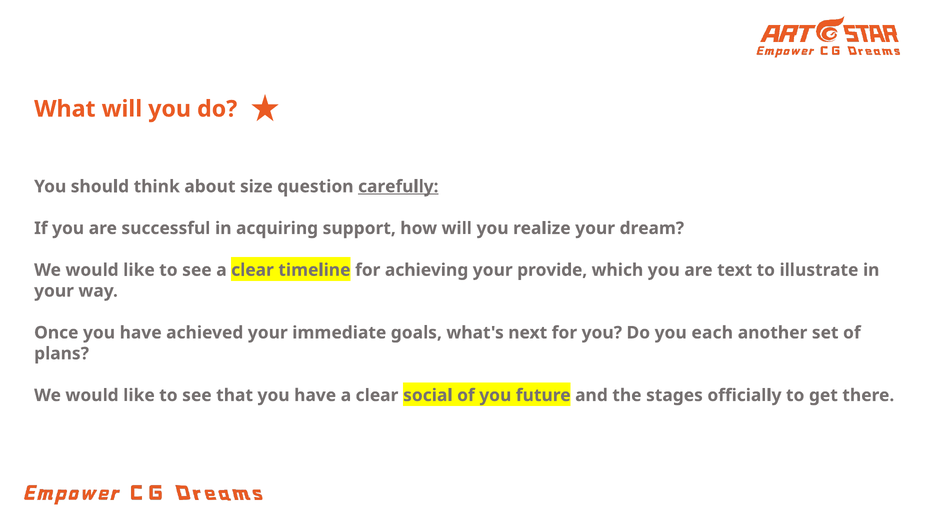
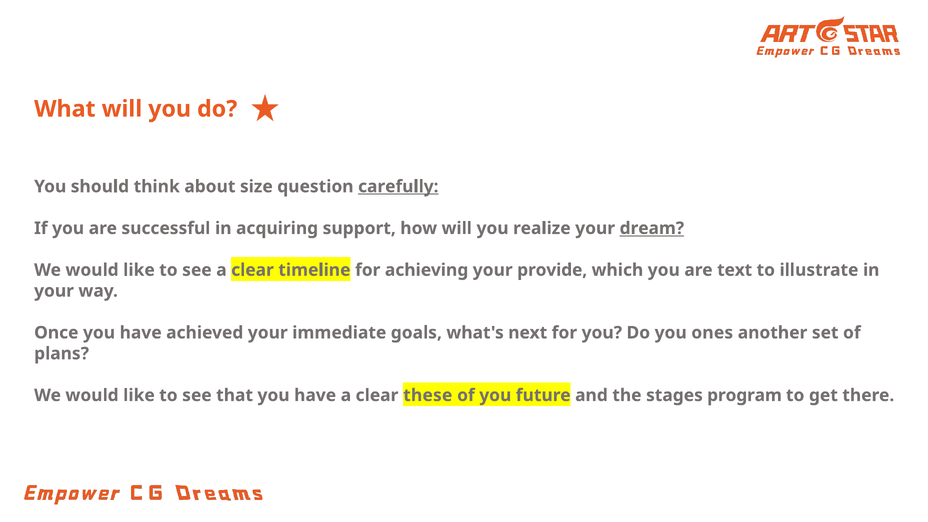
dream underline: none -> present
each: each -> ones
social: social -> these
officially: officially -> program
